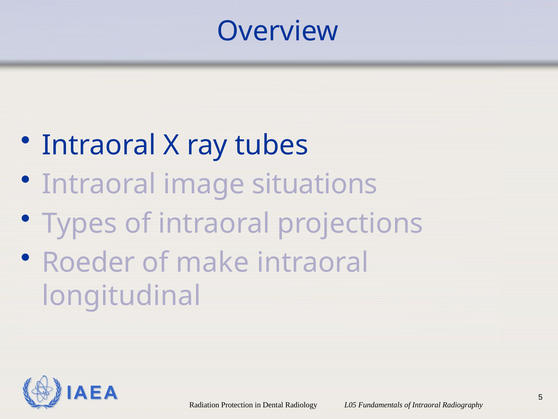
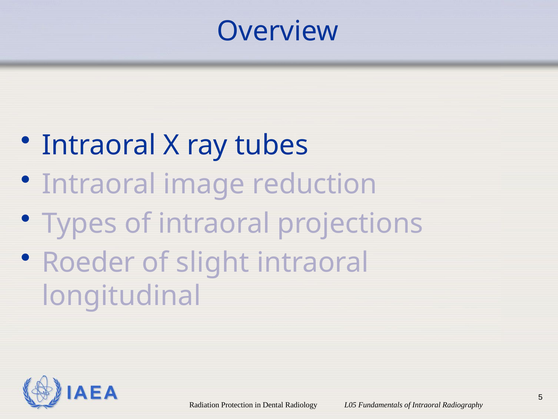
situations: situations -> reduction
make: make -> slight
